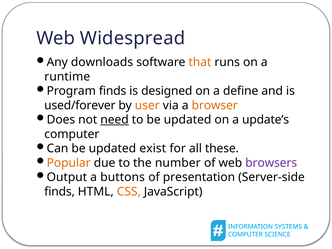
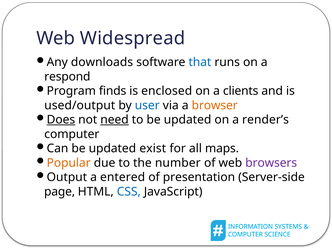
that colour: orange -> blue
runtime: runtime -> respond
designed: designed -> enclosed
define: define -> clients
used/forever: used/forever -> used/output
user colour: orange -> blue
Does underline: none -> present
update’s: update’s -> render’s
these: these -> maps
buttons: buttons -> entered
finds at (60, 192): finds -> page
CSS colour: orange -> blue
